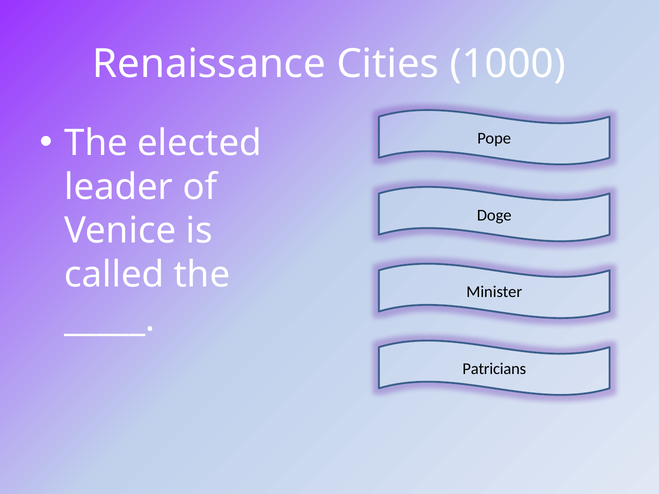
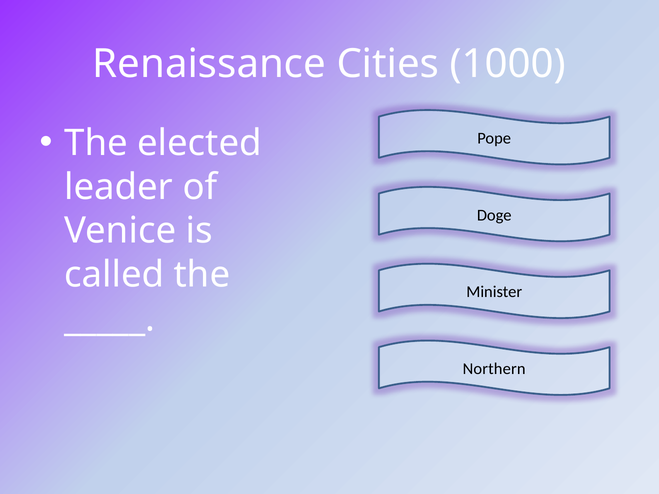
Patricians: Patricians -> Northern
